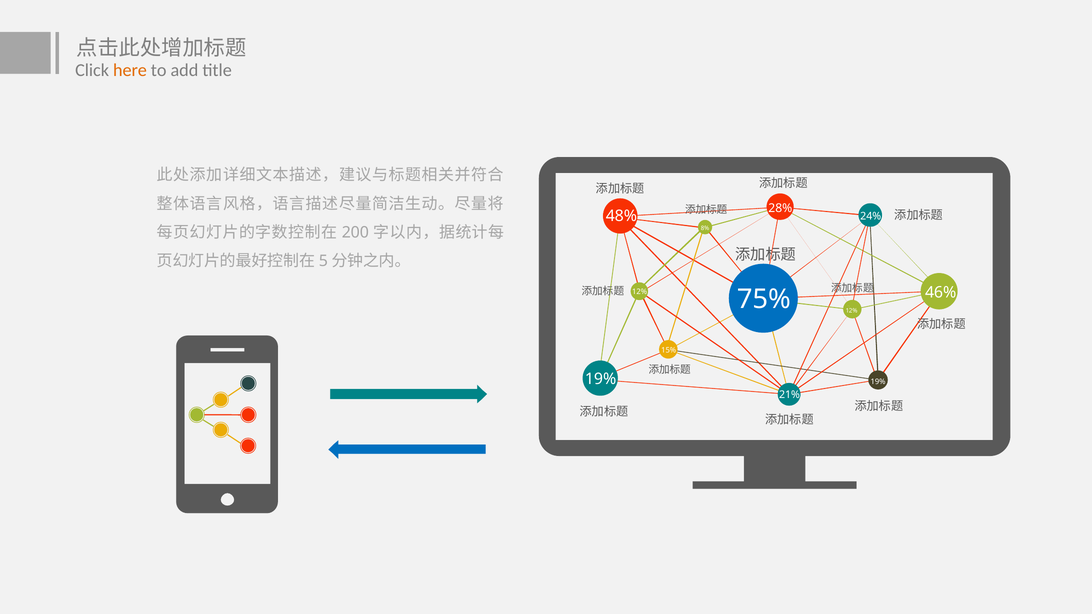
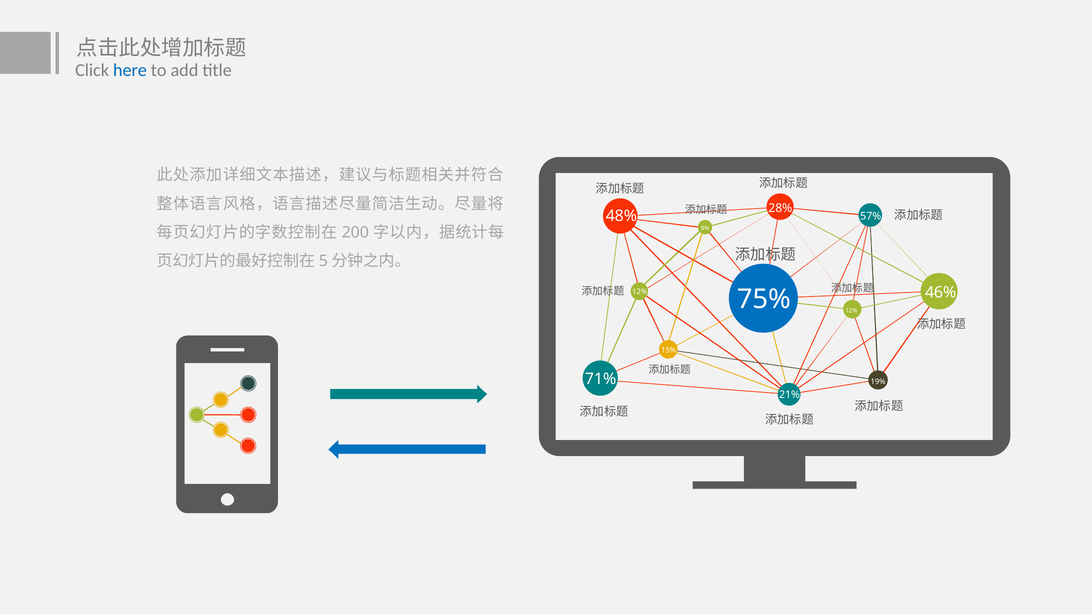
here colour: orange -> blue
24%: 24% -> 57%
19% at (601, 379): 19% -> 71%
